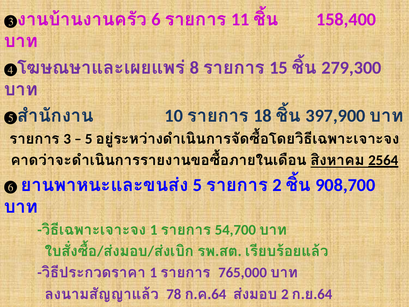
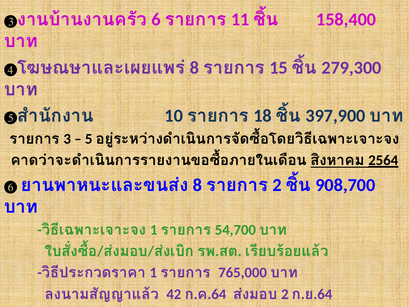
5 at (198, 185): 5 -> 8
78: 78 -> 42
